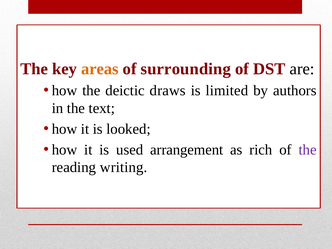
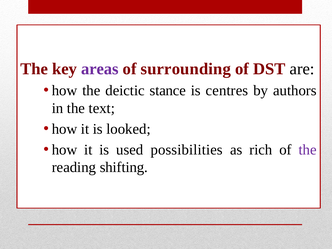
areas colour: orange -> purple
draws: draws -> stance
limited: limited -> centres
arrangement: arrangement -> possibilities
writing: writing -> shifting
